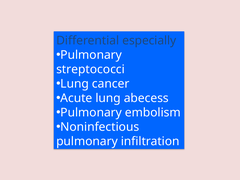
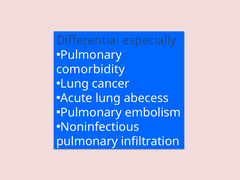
streptococci: streptococci -> comorbidity
